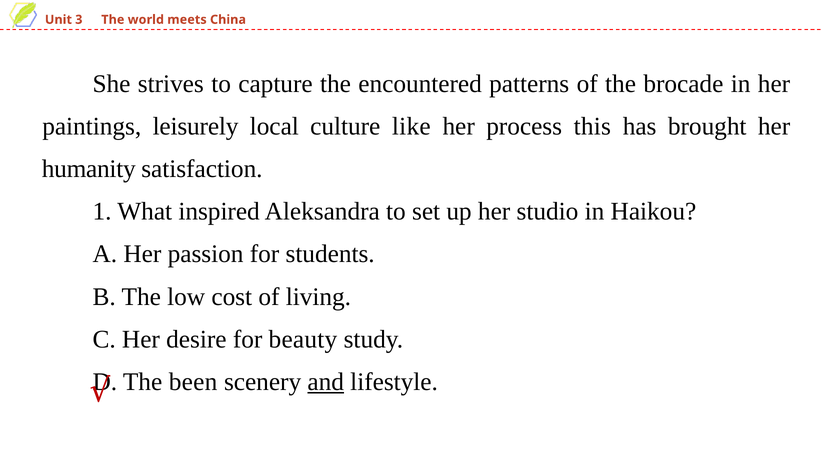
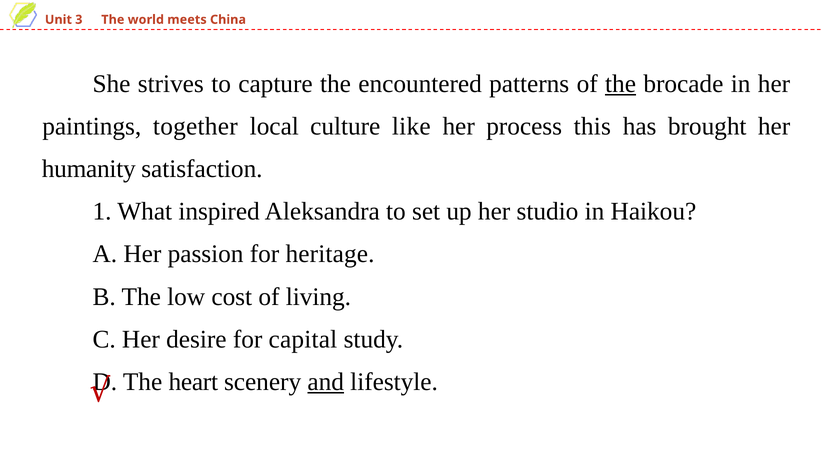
the at (621, 84) underline: none -> present
leisurely: leisurely -> together
students: students -> heritage
beauty: beauty -> capital
been: been -> heart
